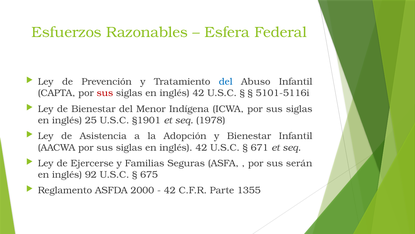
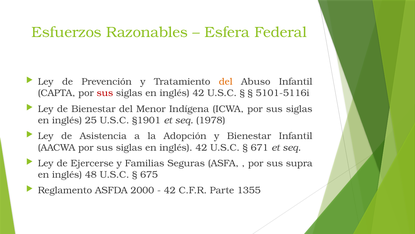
del at (226, 81) colour: blue -> orange
serán: serán -> supra
92: 92 -> 48
